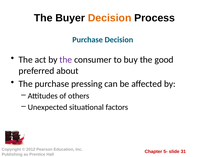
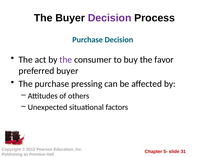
Decision at (110, 18) colour: orange -> purple
good: good -> favor
preferred about: about -> buyer
